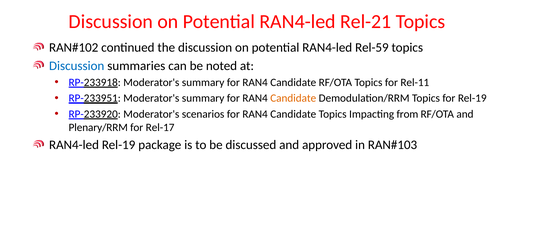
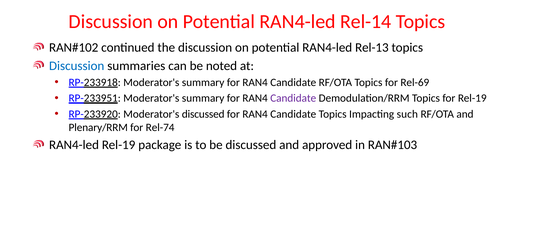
Rel-21: Rel-21 -> Rel-14
Rel-59: Rel-59 -> Rel-13
Rel-11: Rel-11 -> Rel-69
Candidate at (293, 98) colour: orange -> purple
Moderator's scenarios: scenarios -> discussed
from: from -> such
Rel-17: Rel-17 -> Rel-74
